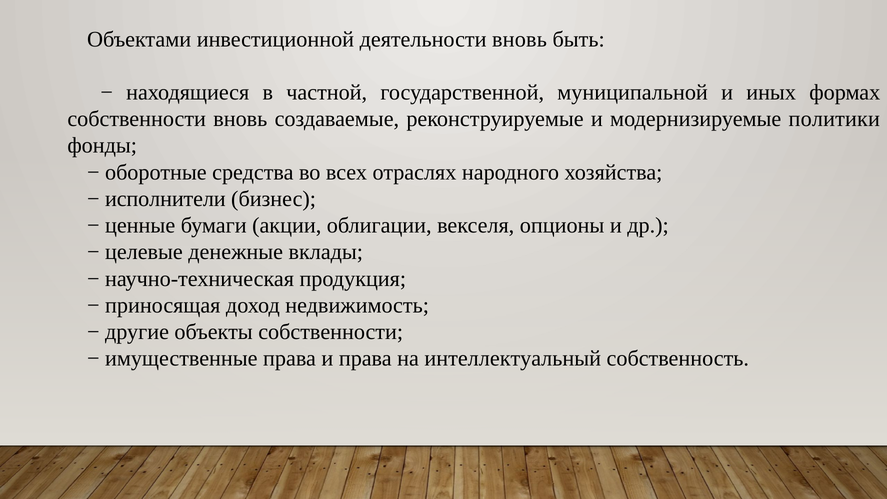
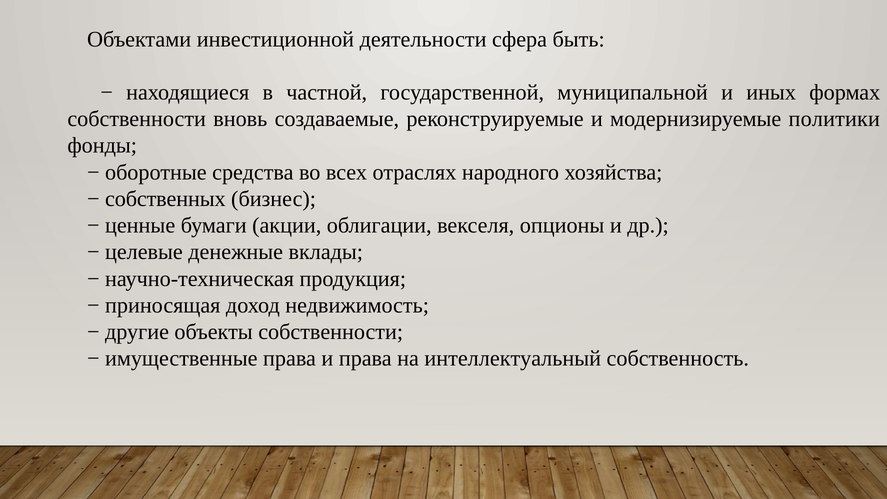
деятельности вновь: вновь -> сфера
исполнители: исполнители -> собственных
